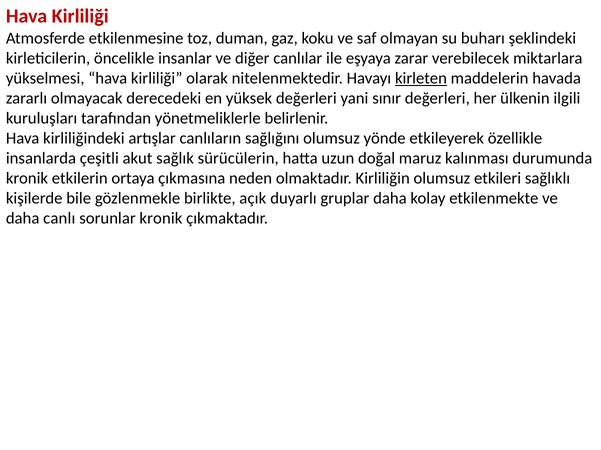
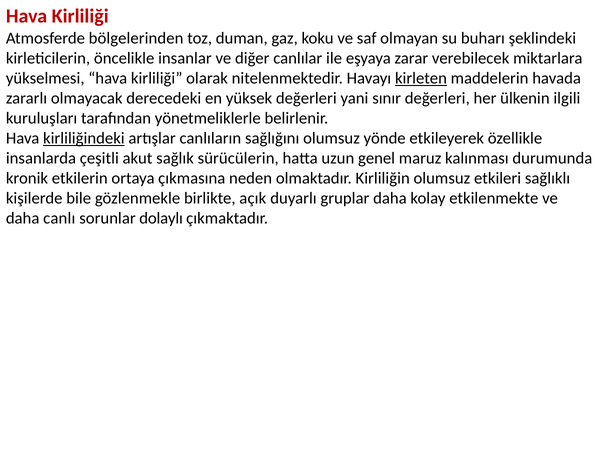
etkilenmesine: etkilenmesine -> bölgelerinden
kirliliğindeki underline: none -> present
doğal: doğal -> genel
sorunlar kronik: kronik -> dolaylı
